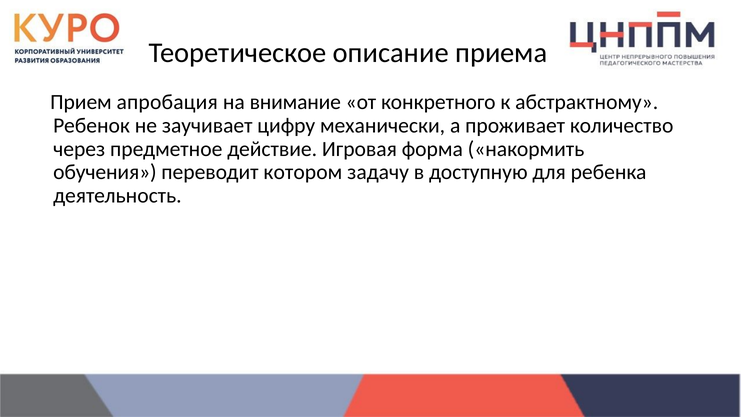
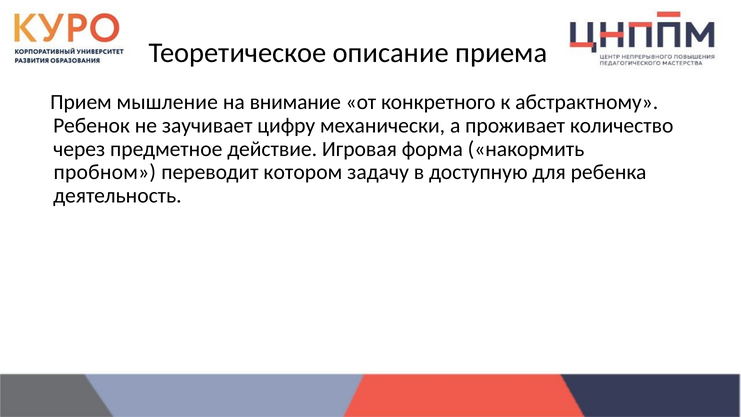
апробация: апробация -> мышление
обучения: обучения -> пробном
